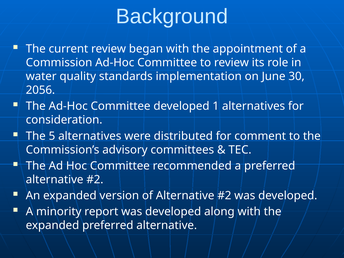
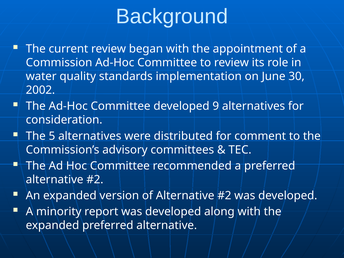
2056: 2056 -> 2002
1: 1 -> 9
